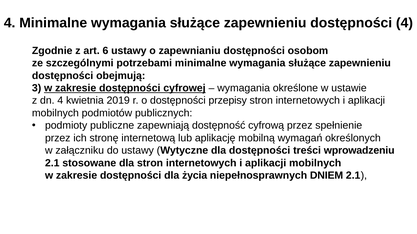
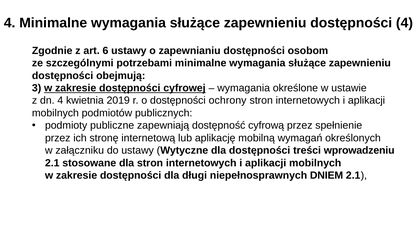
przepisy: przepisy -> ochrony
życia: życia -> długi
